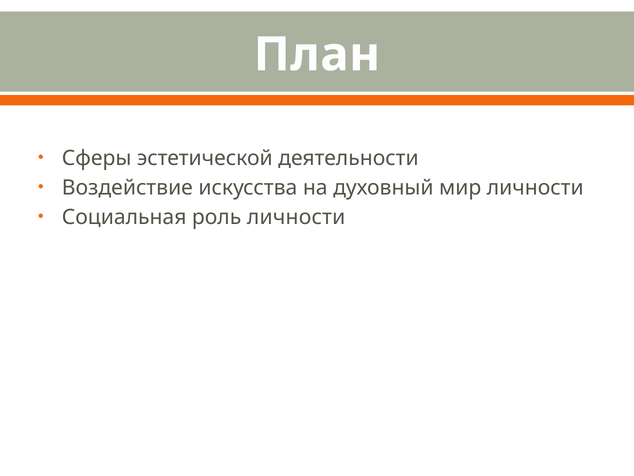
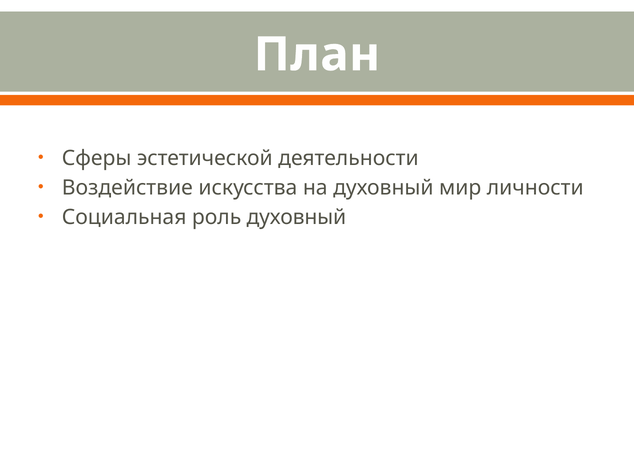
роль личности: личности -> духовный
